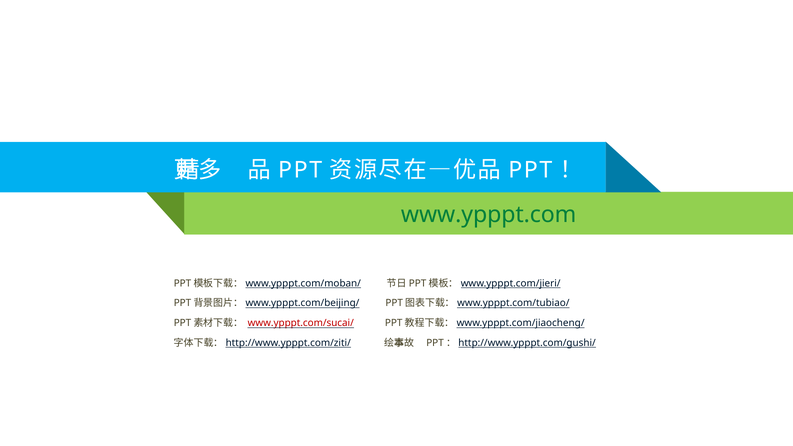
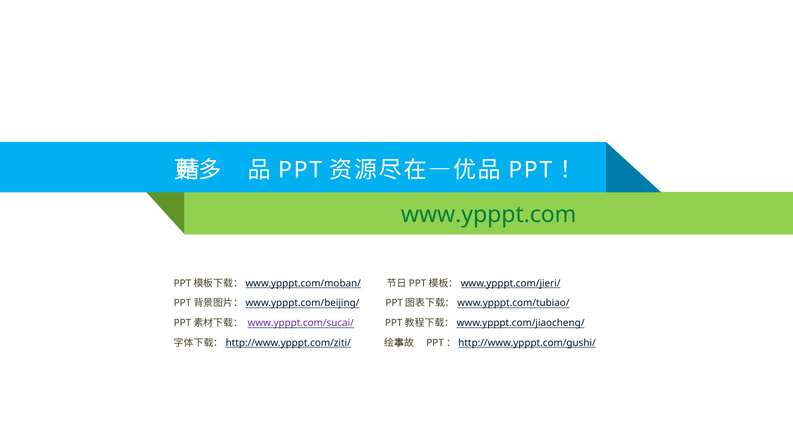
www.ypppt.com/sucai/ colour: red -> purple
